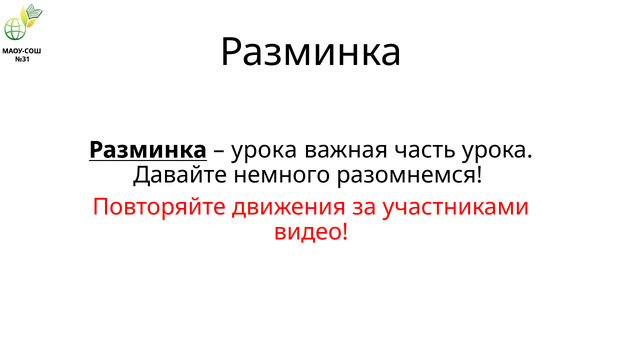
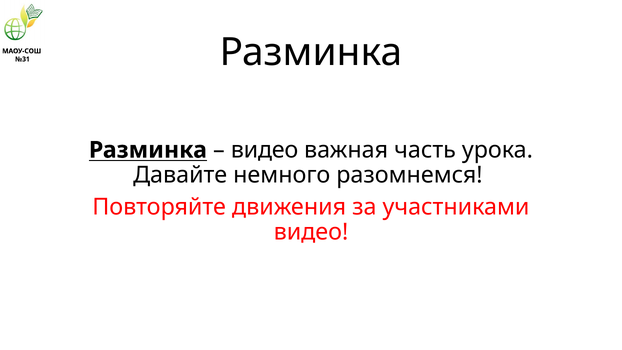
урока at (264, 150): урока -> видео
